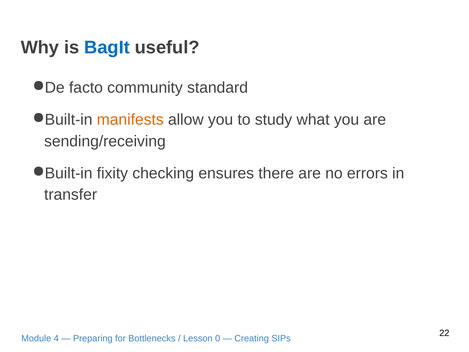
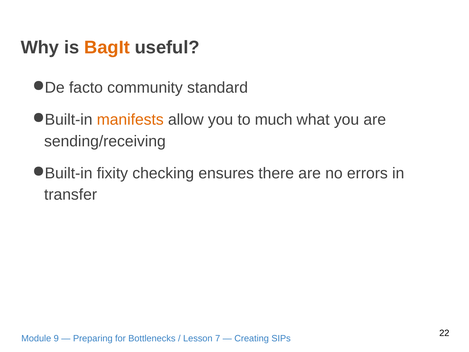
BagIt colour: blue -> orange
study: study -> much
4: 4 -> 9
0: 0 -> 7
